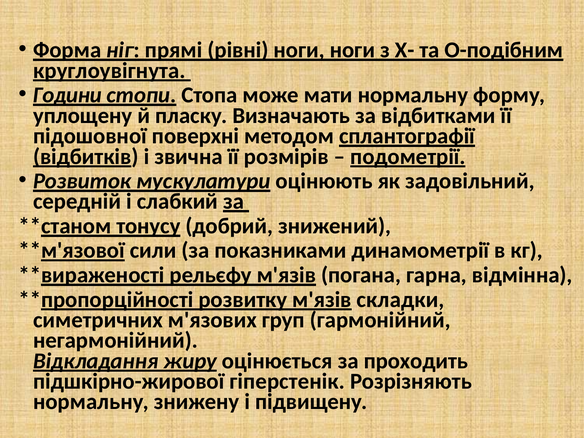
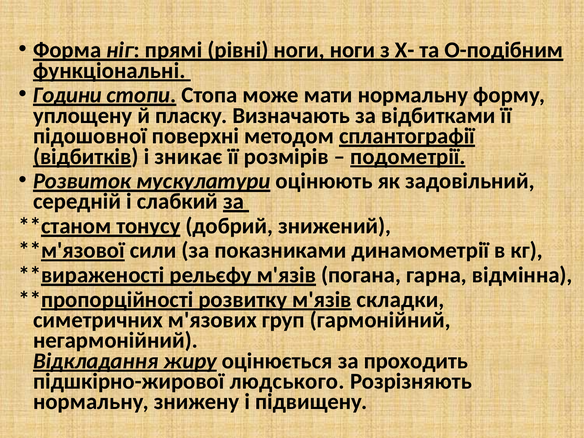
круглоувігнута: круглоувігнута -> функціональні
звична: звична -> зникає
гіперстенік: гіперстенік -> людського
